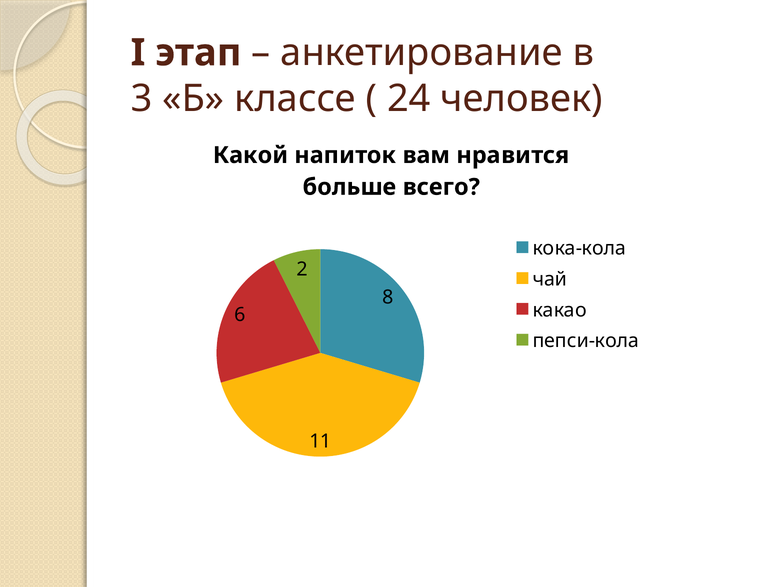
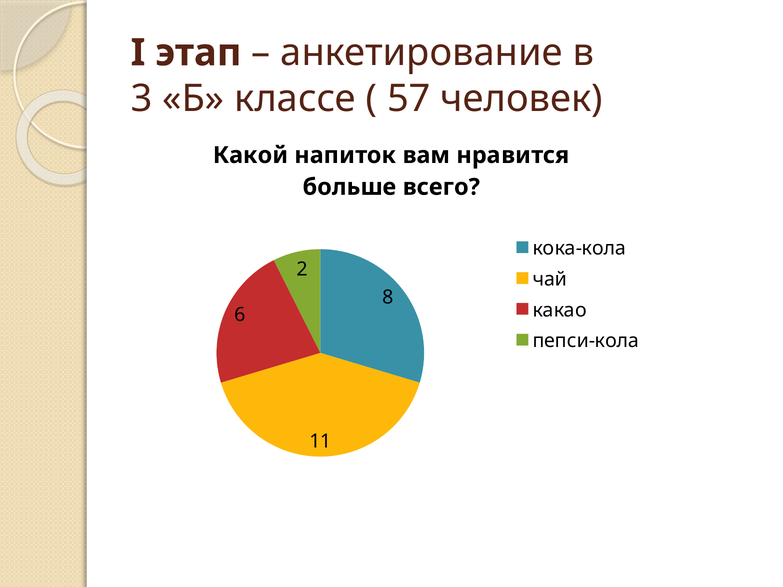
24: 24 -> 57
